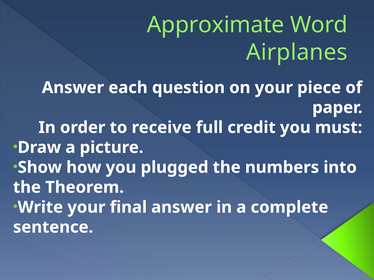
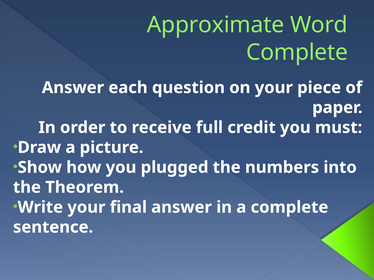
Airplanes at (297, 52): Airplanes -> Complete
